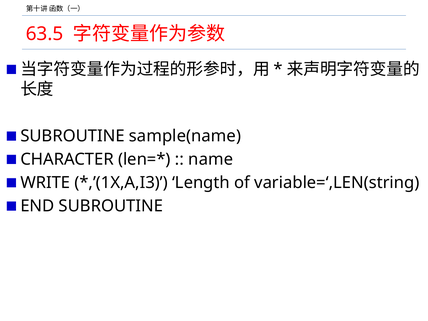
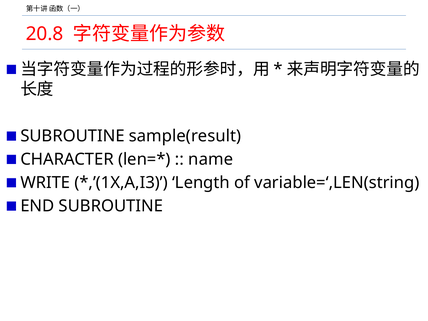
63.5: 63.5 -> 20.8
sample(name: sample(name -> sample(result
